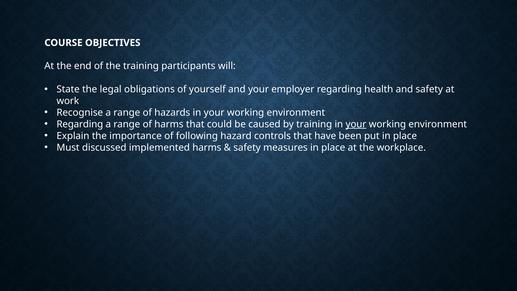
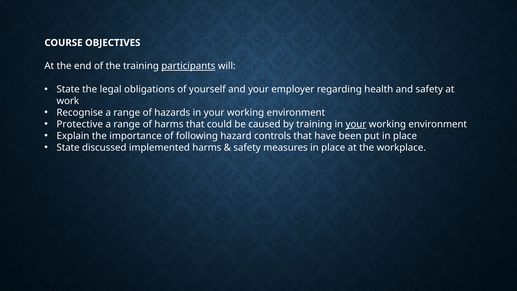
participants underline: none -> present
Regarding at (80, 124): Regarding -> Protective
Must at (68, 147): Must -> State
